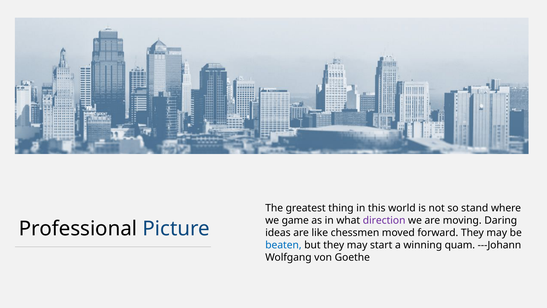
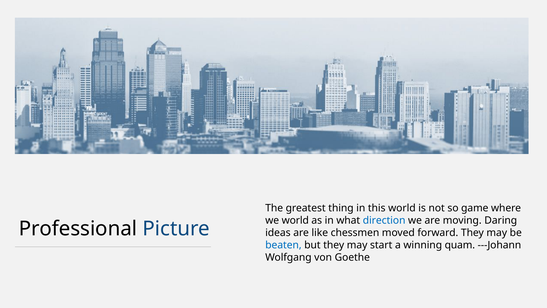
stand: stand -> game
we game: game -> world
direction colour: purple -> blue
